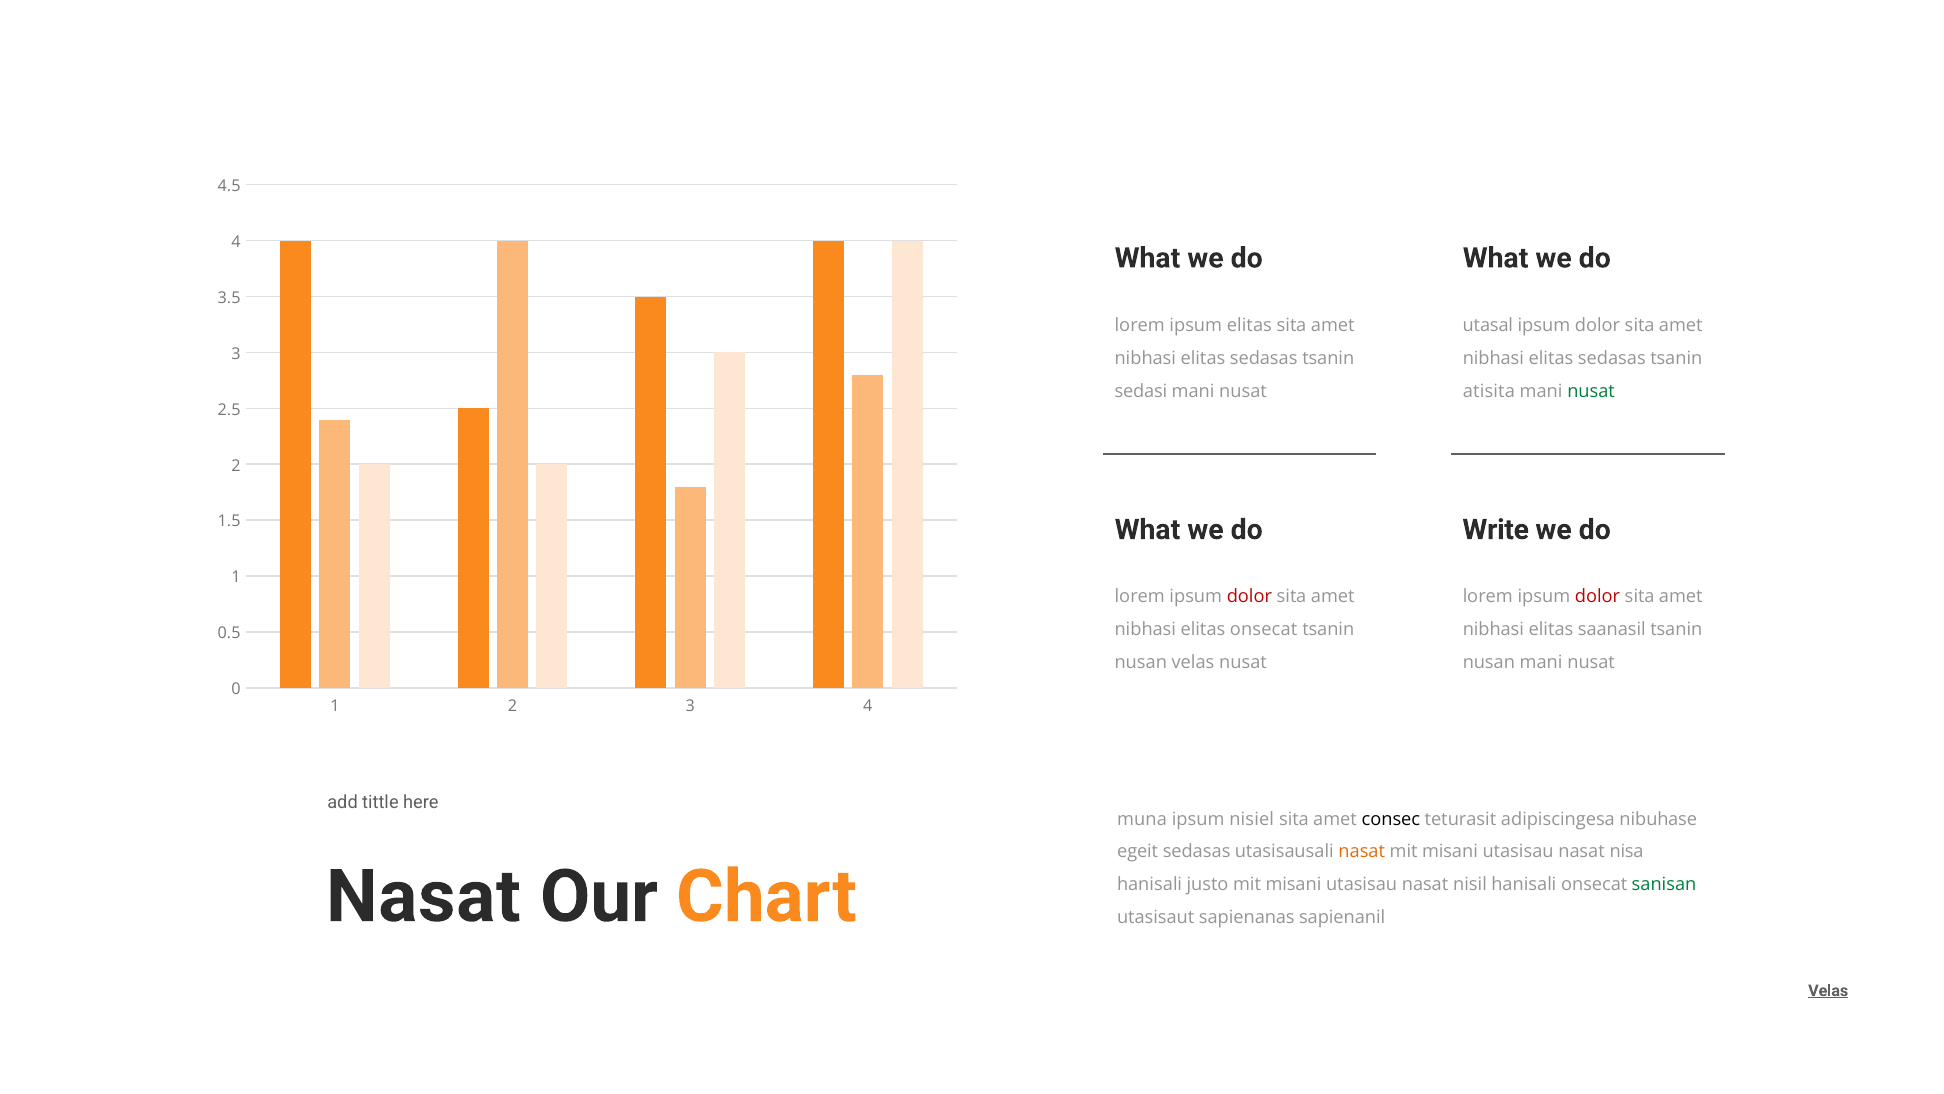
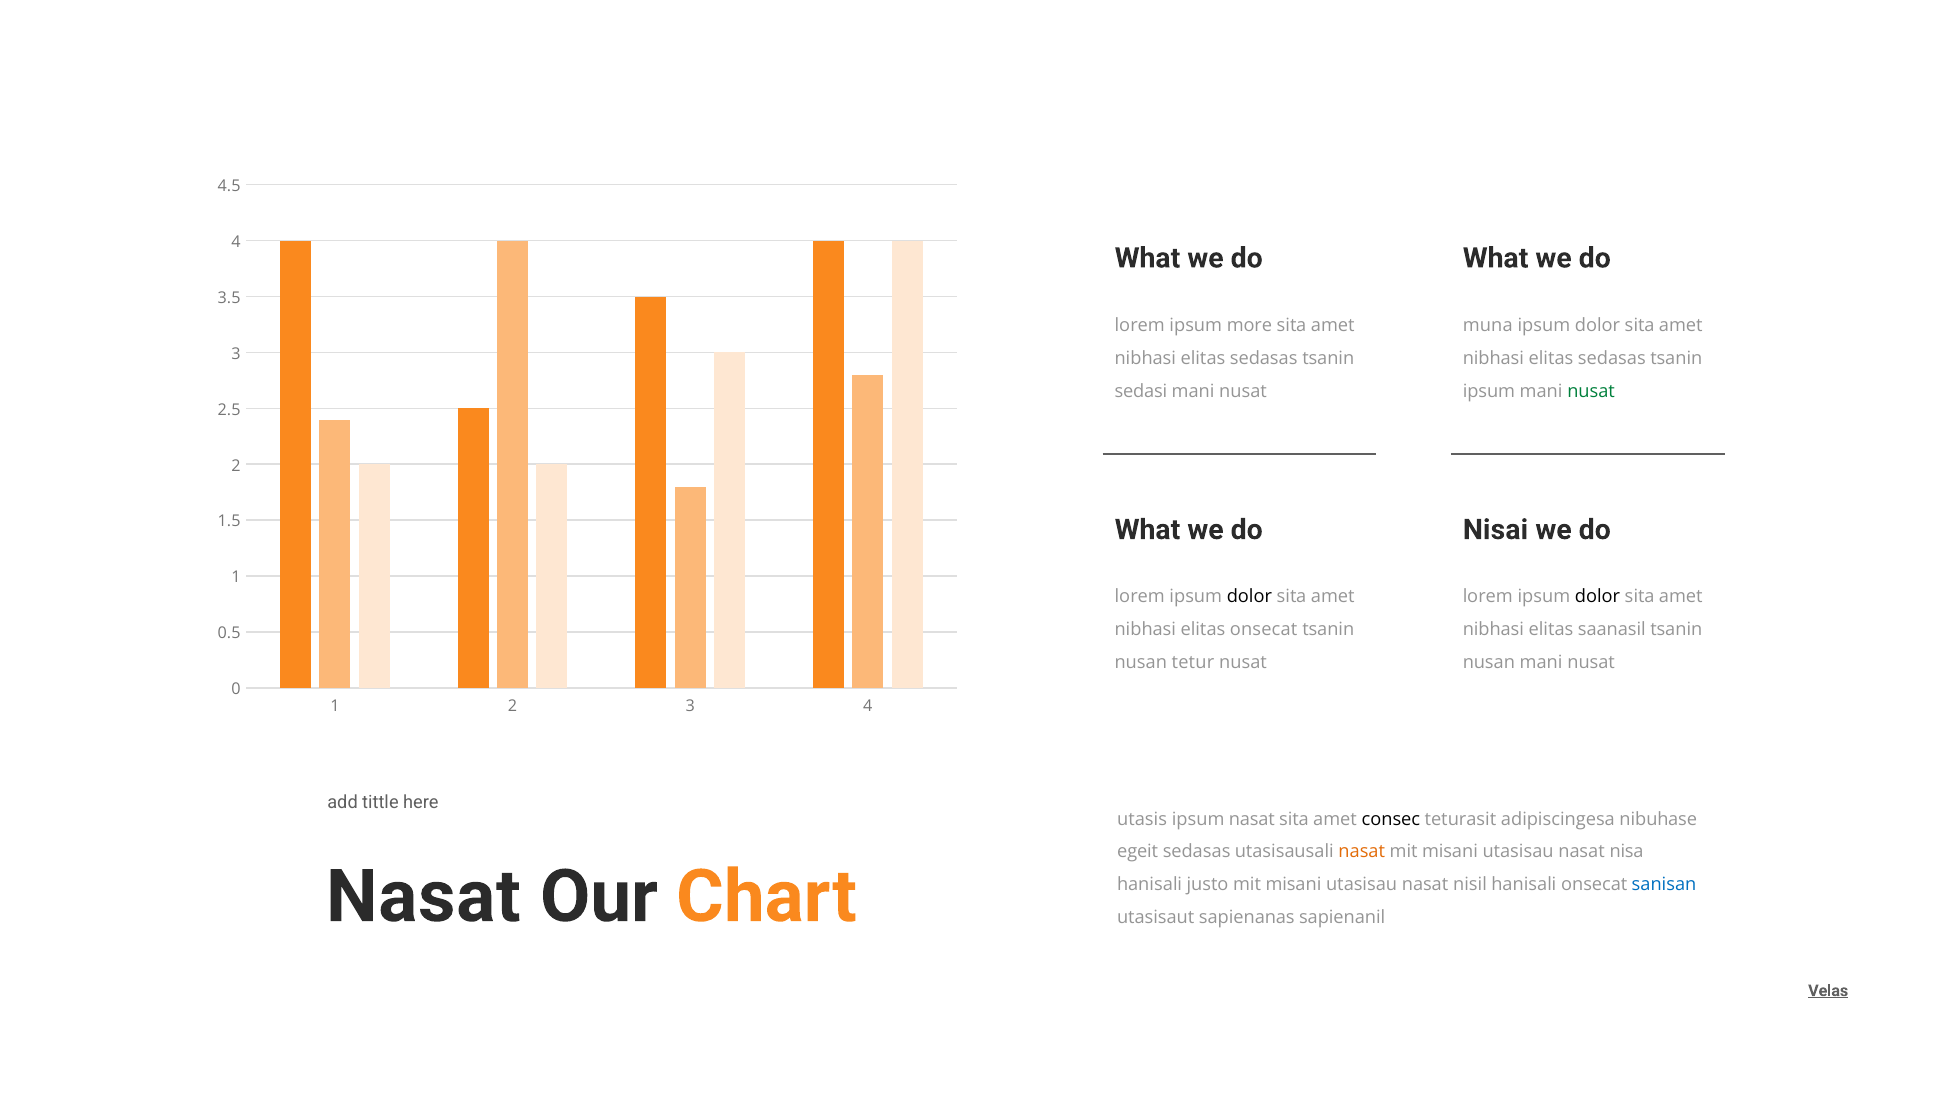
ipsum elitas: elitas -> more
utasal: utasal -> muna
atisita at (1489, 391): atisita -> ipsum
Write: Write -> Nisai
dolor at (1249, 597) colour: red -> black
dolor at (1597, 597) colour: red -> black
nusan velas: velas -> tetur
muna: muna -> utasis
ipsum nisiel: nisiel -> nasat
sanisan colour: green -> blue
